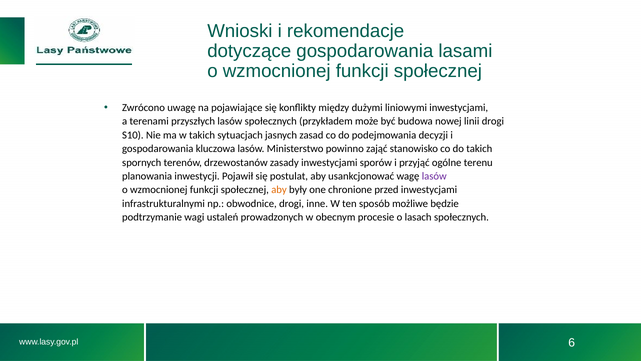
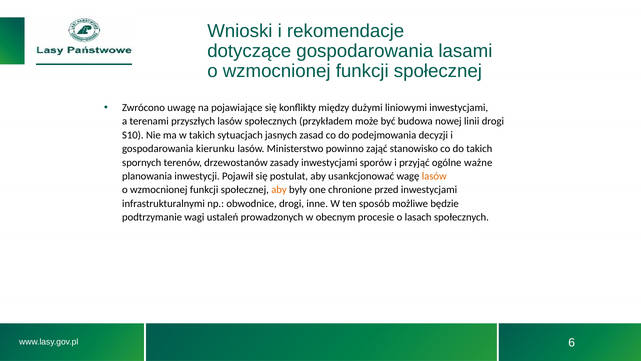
kluczowa: kluczowa -> kierunku
terenu: terenu -> ważne
lasów at (434, 176) colour: purple -> orange
